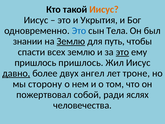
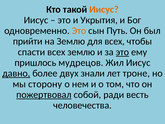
Это at (79, 31) colour: blue -> orange
Тела: Тела -> Путь
знании: знании -> прийти
Землю at (71, 41) underline: present -> none
для путь: путь -> всех
пришлось пришлось: пришлось -> мудрецов
ангел: ангел -> знали
пожертвовал underline: none -> present
яслях: яслях -> весть
